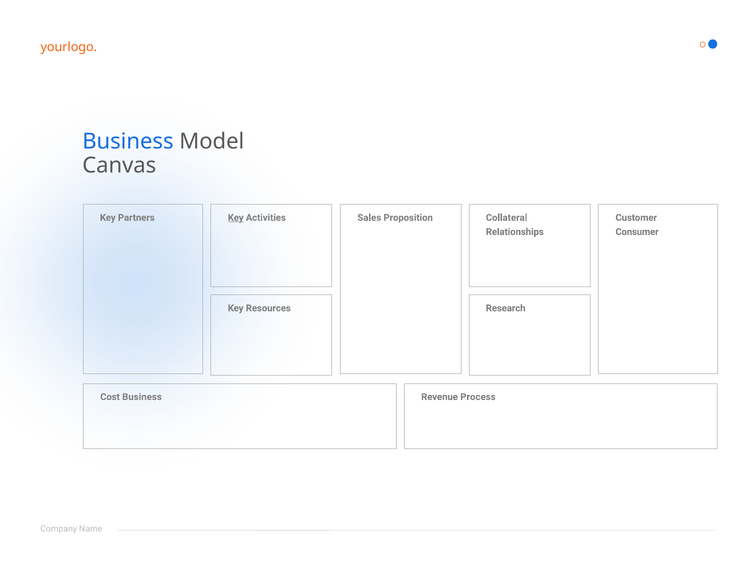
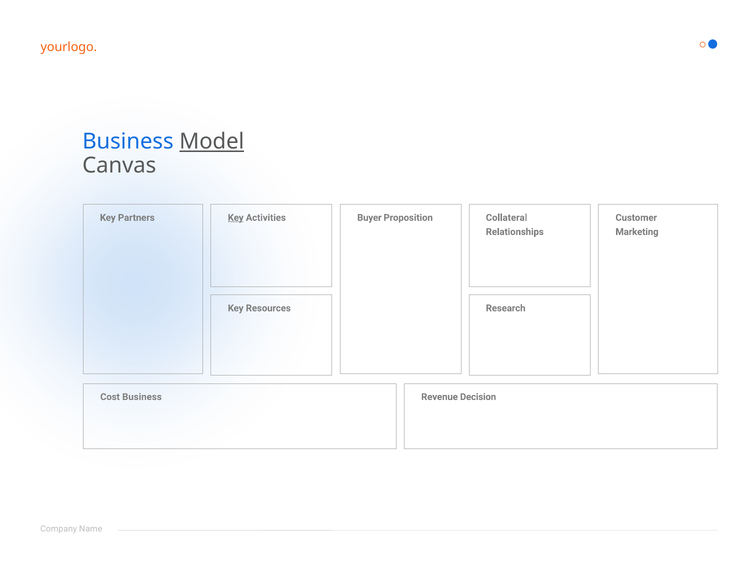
Model underline: none -> present
Sales: Sales -> Buyer
Consumer: Consumer -> Marketing
Process: Process -> Decision
